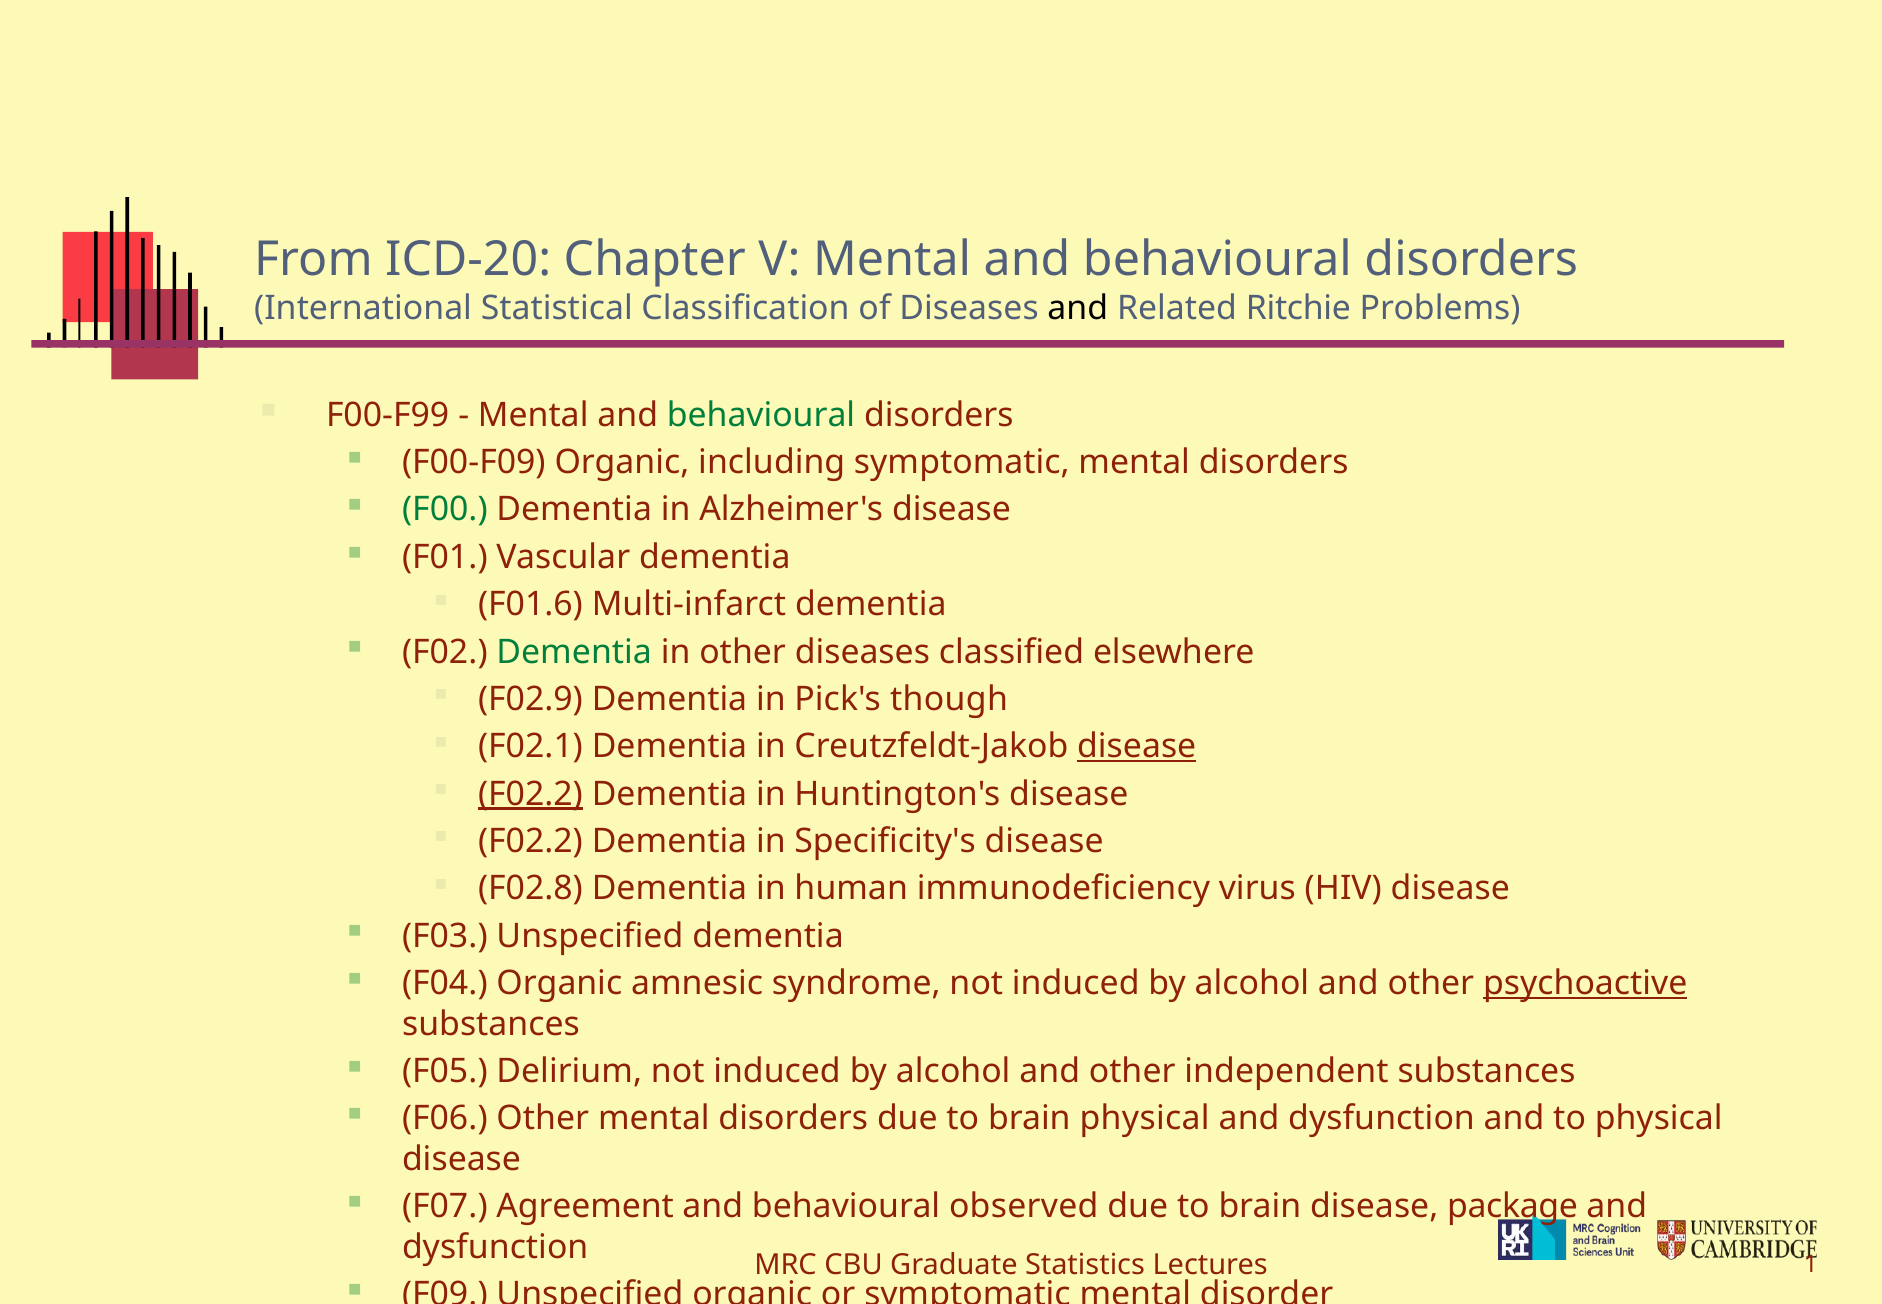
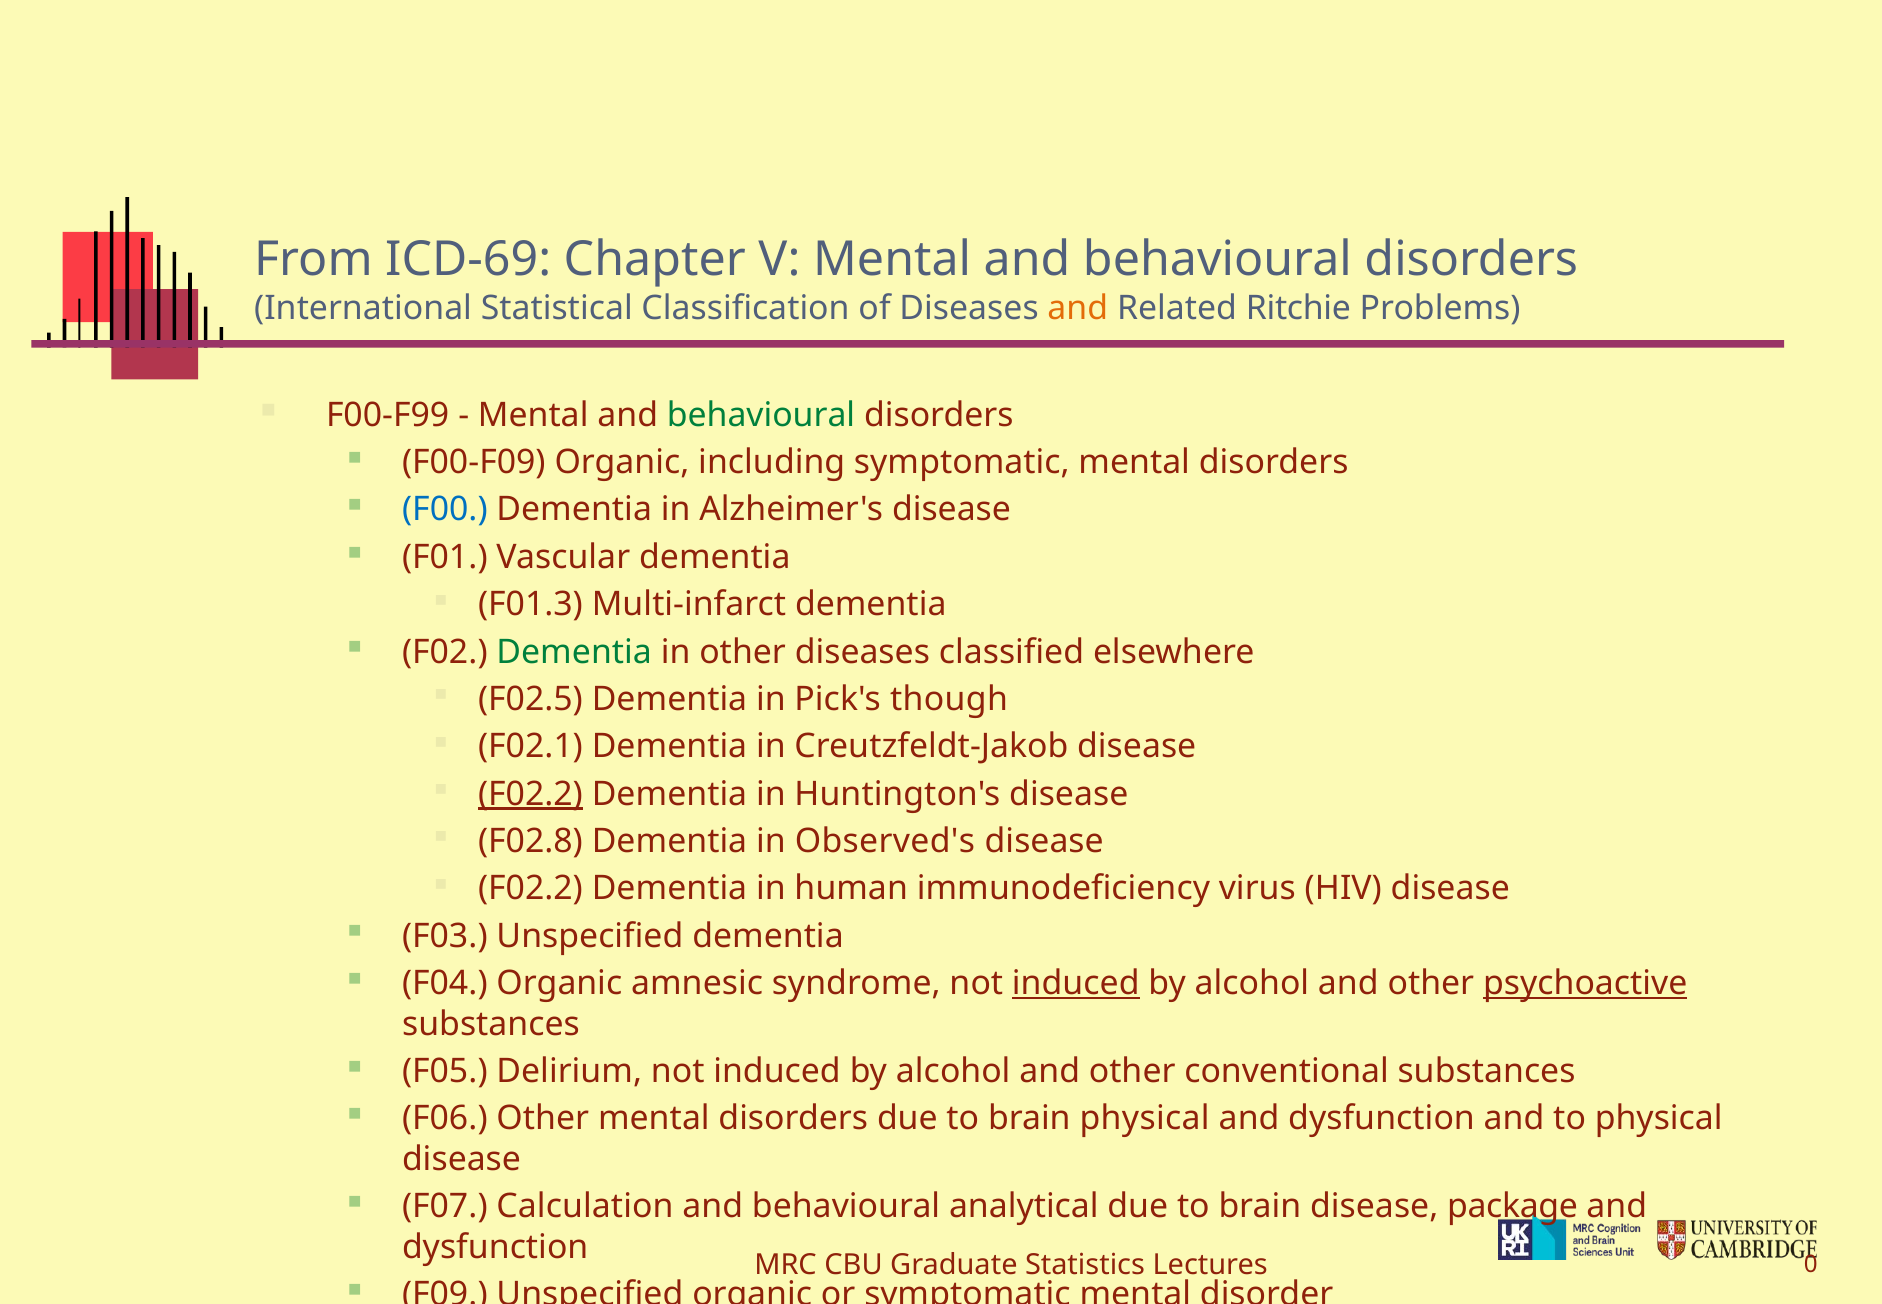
ICD-20: ICD-20 -> ICD-69
and at (1078, 308) colour: black -> orange
F00 colour: green -> blue
F01.6: F01.6 -> F01.3
F02.9: F02.9 -> F02.5
disease at (1137, 746) underline: present -> none
F02.2 at (530, 841): F02.2 -> F02.8
Specificity's: Specificity's -> Observed's
F02.8 at (530, 888): F02.8 -> F02.2
induced at (1076, 983) underline: none -> present
independent: independent -> conventional
Agreement: Agreement -> Calculation
observed: observed -> analytical
1: 1 -> 0
